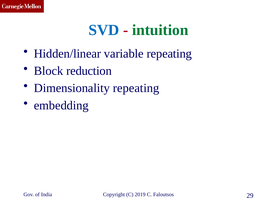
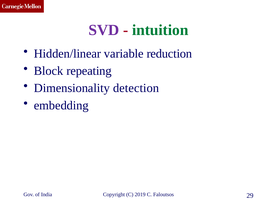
SVD colour: blue -> purple
variable repeating: repeating -> reduction
reduction: reduction -> repeating
Dimensionality repeating: repeating -> detection
